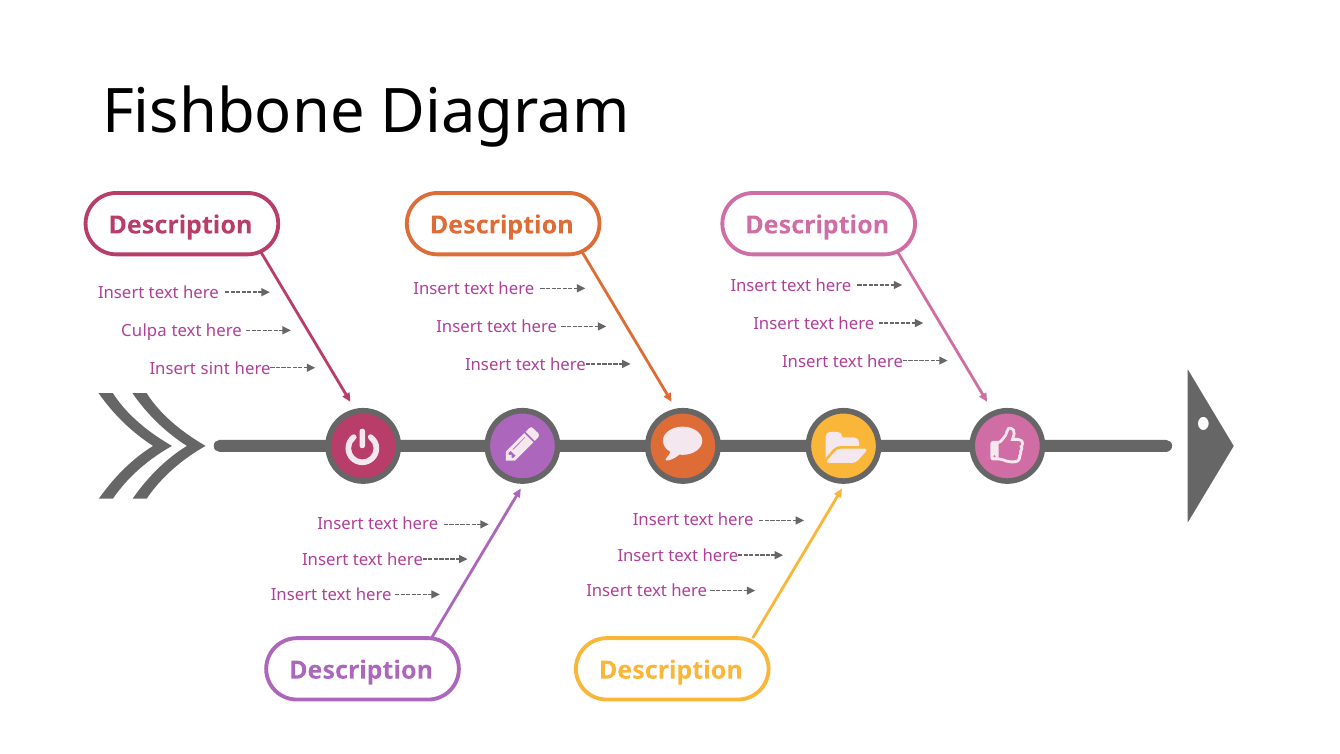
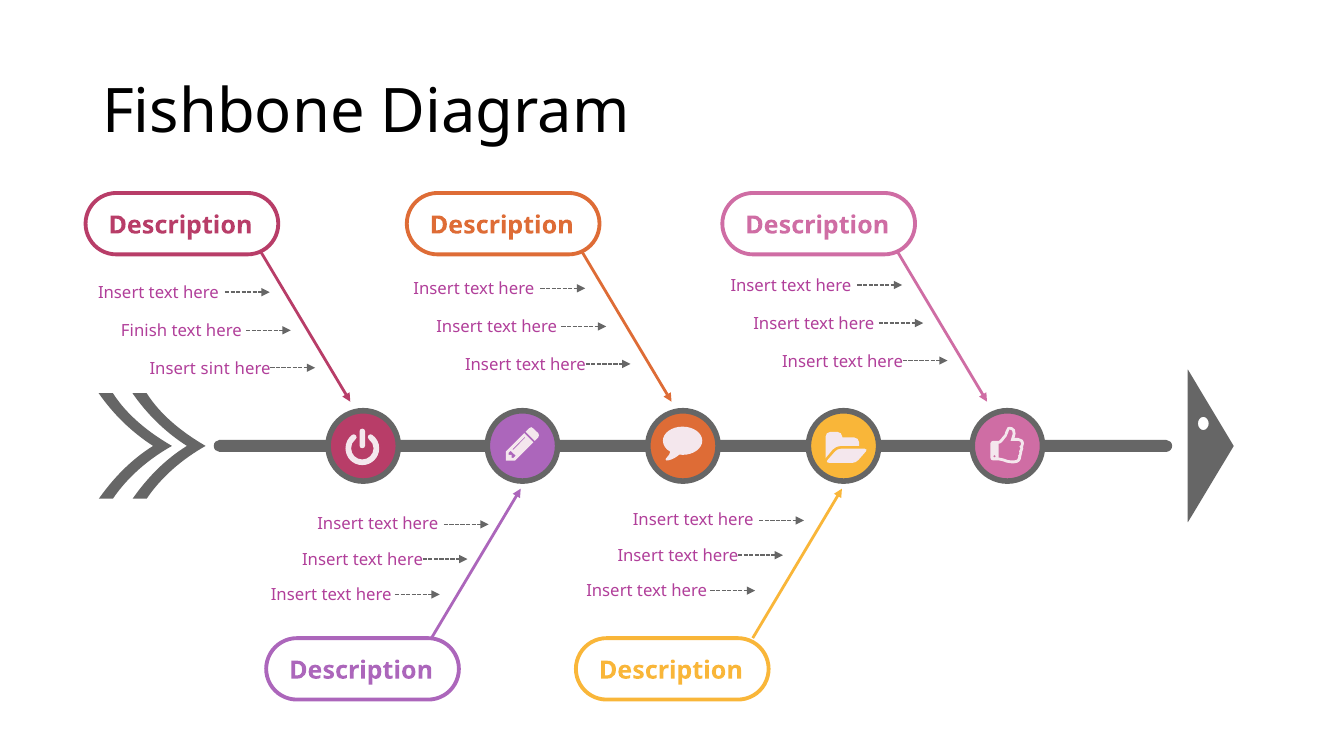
Culpa: Culpa -> Finish
